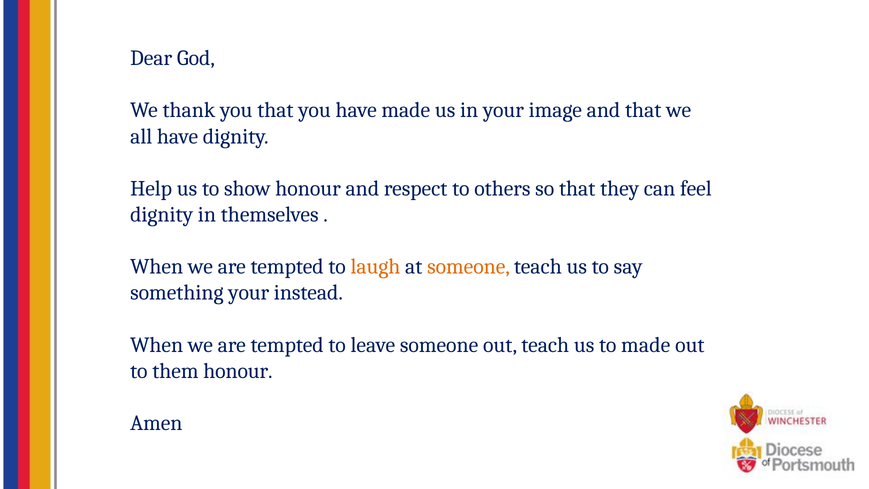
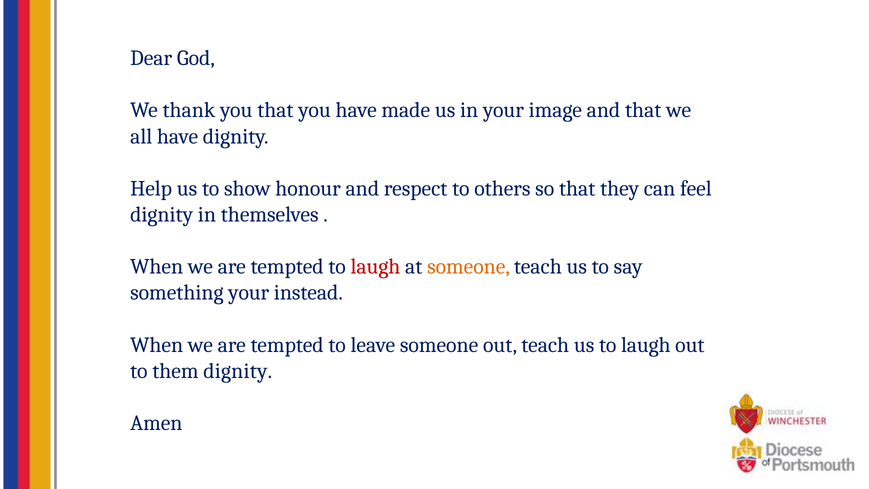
laugh at (375, 267) colour: orange -> red
us to made: made -> laugh
them honour: honour -> dignity
